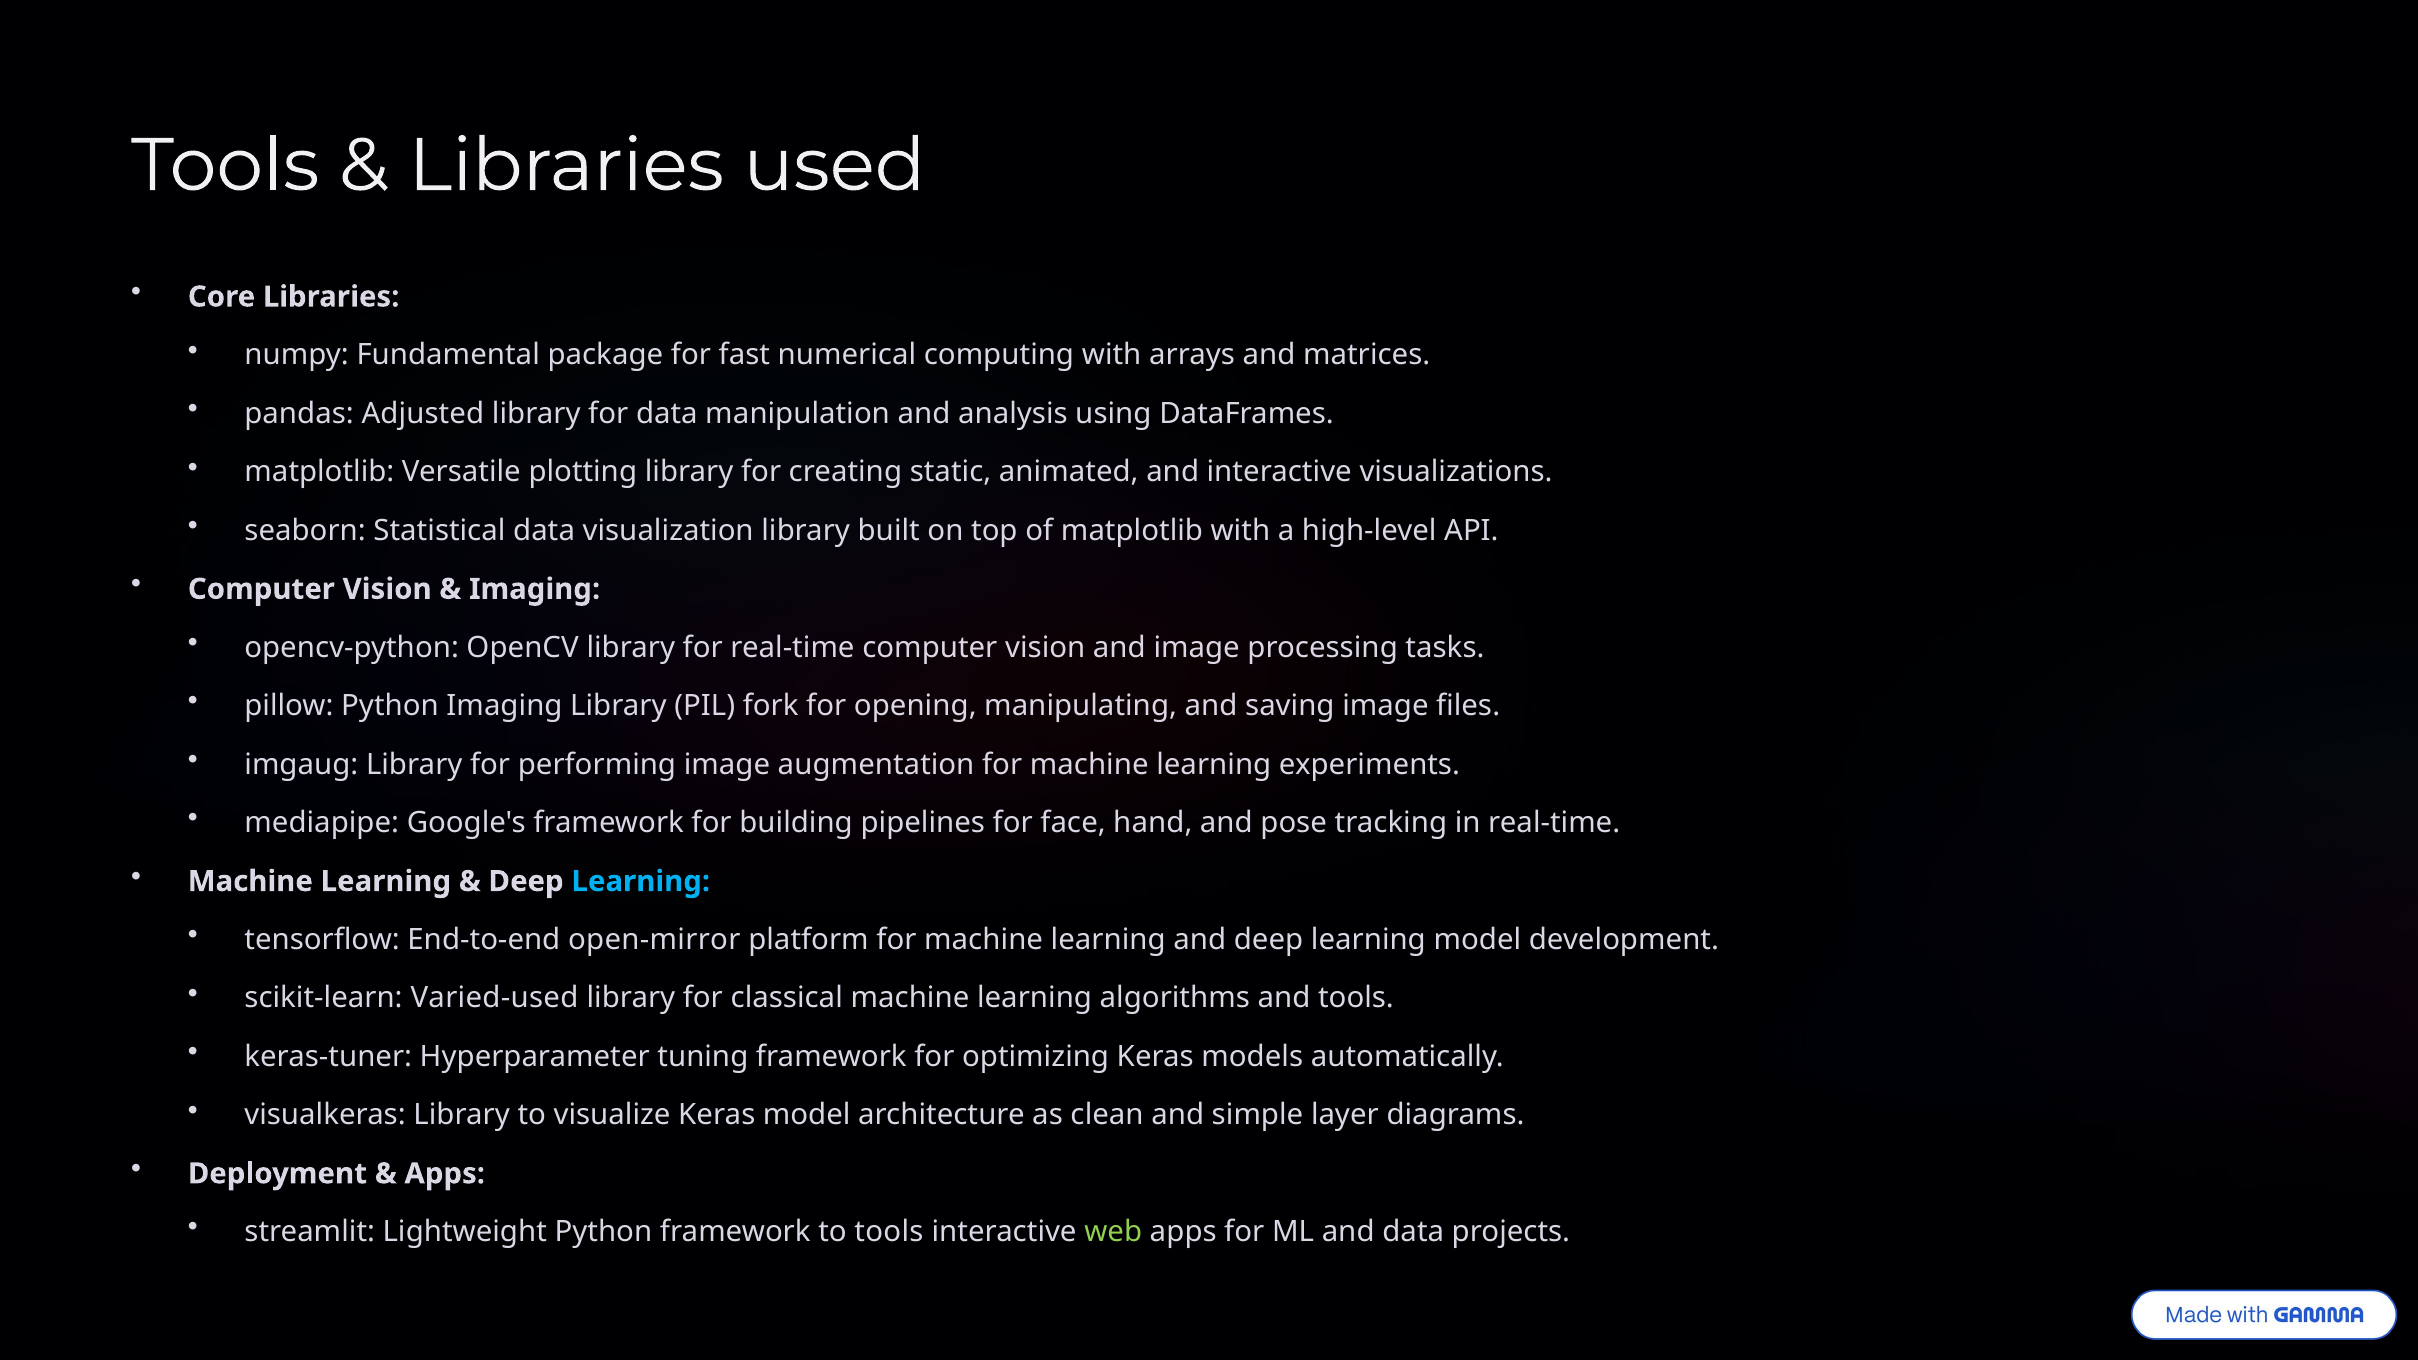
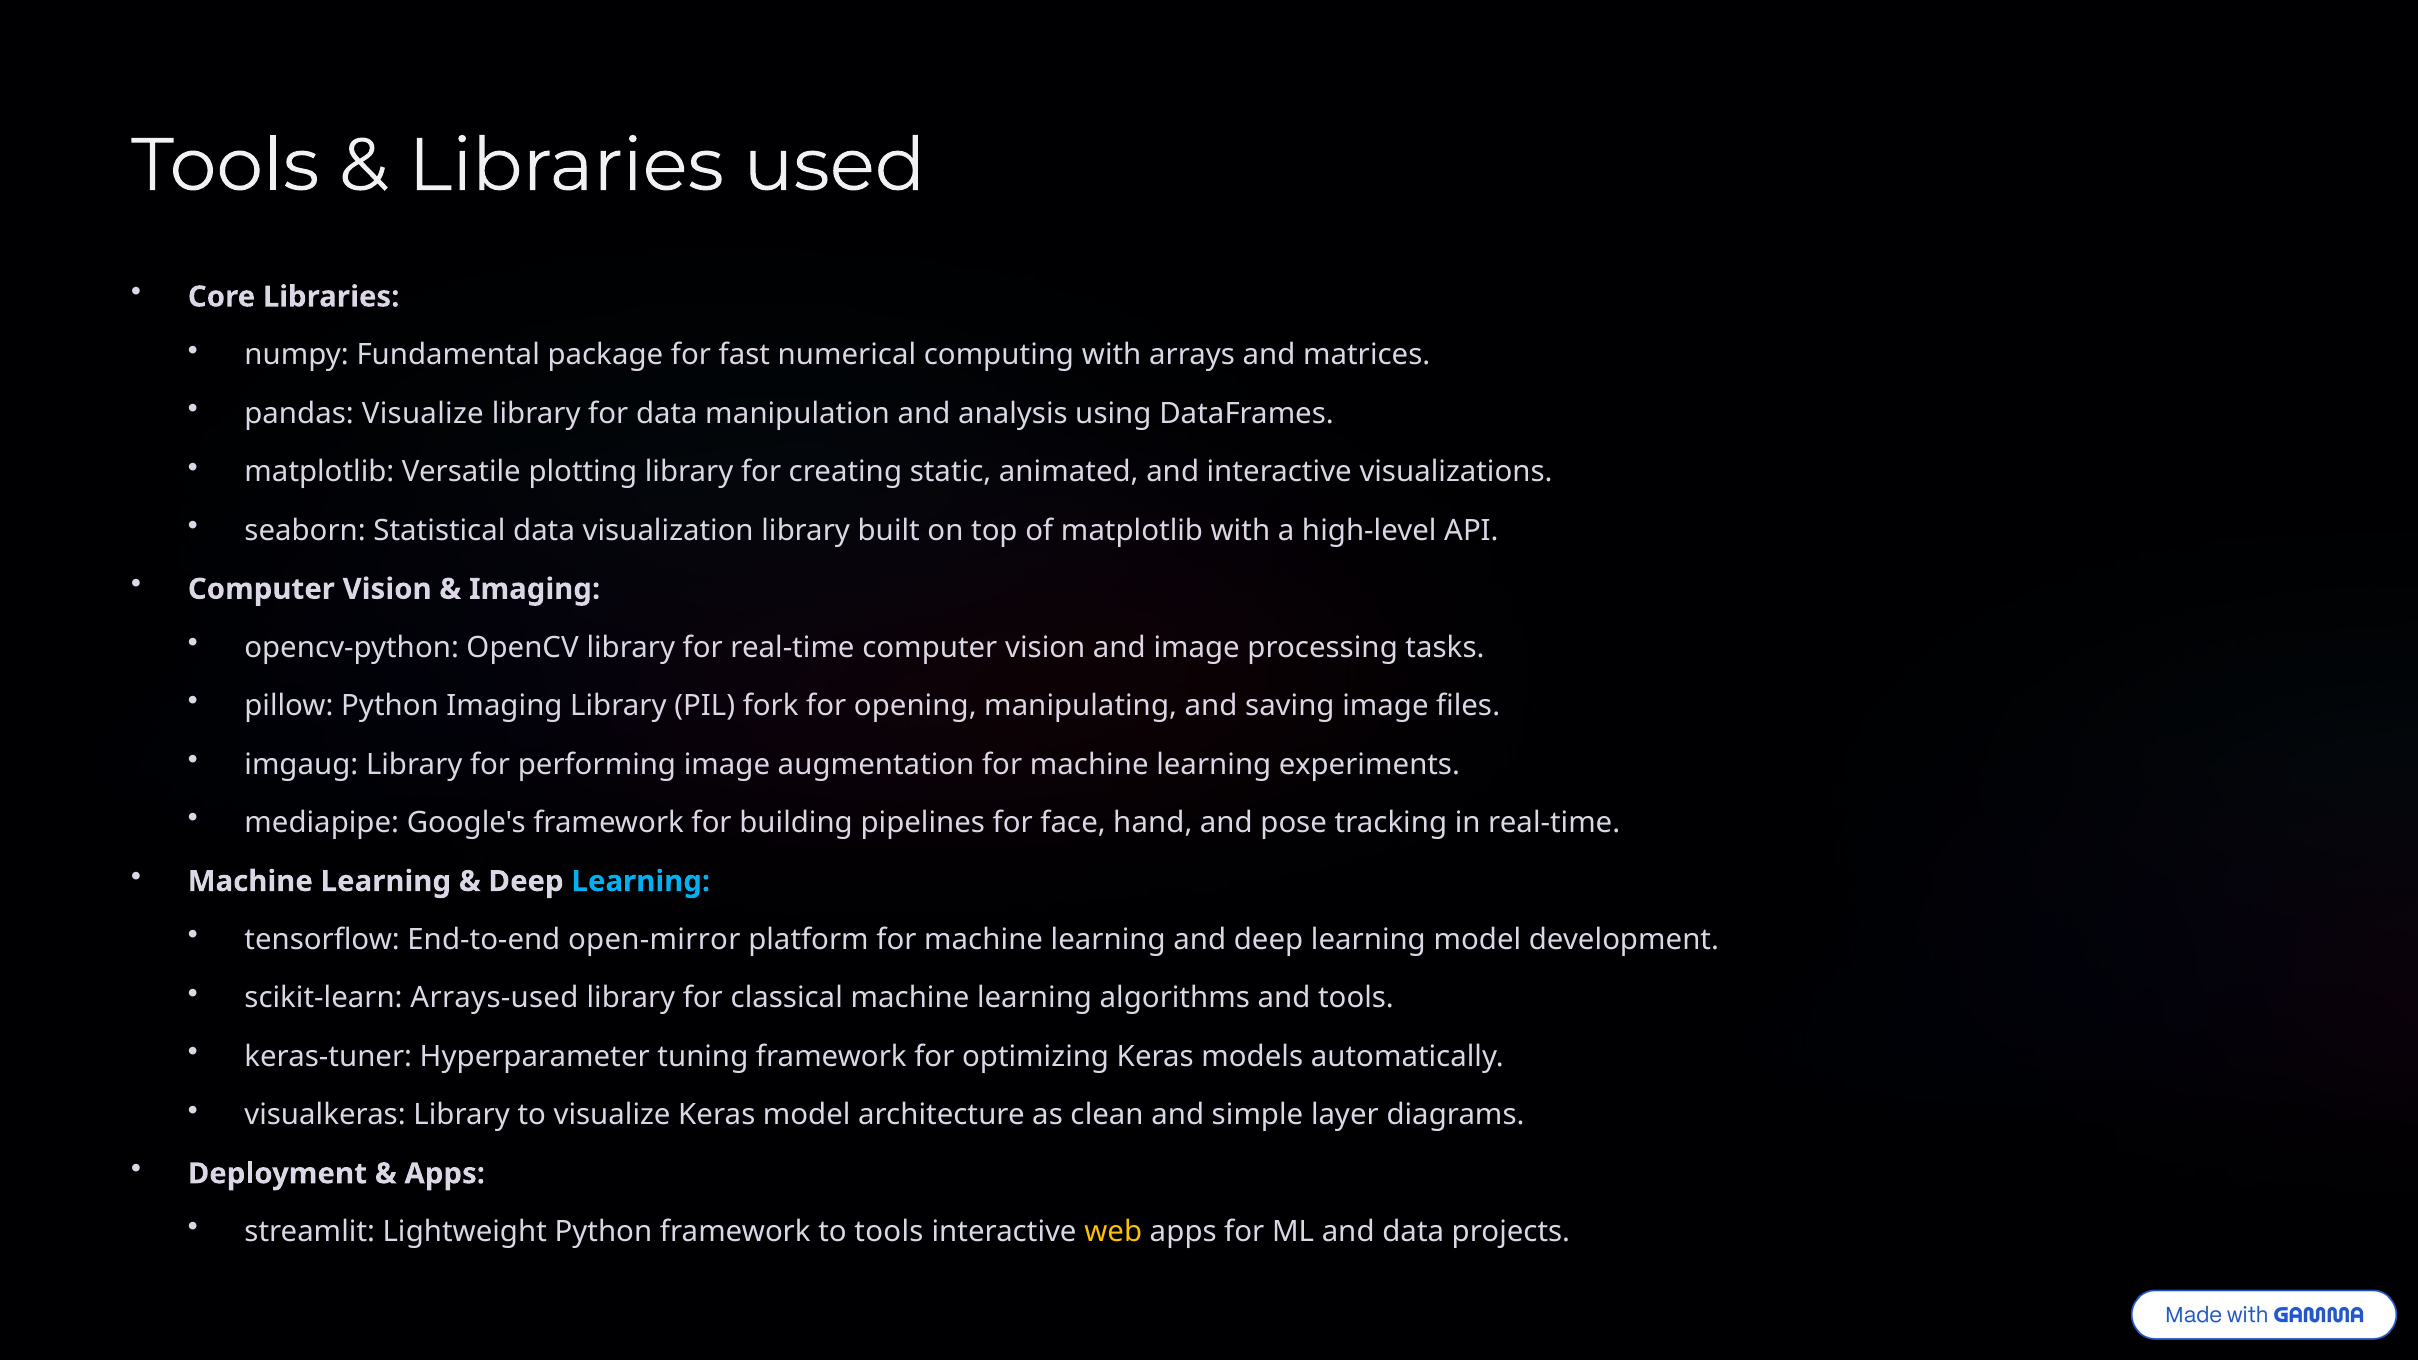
pandas Adjusted: Adjusted -> Visualize
Varied-used: Varied-used -> Arrays-used
web colour: light green -> yellow
